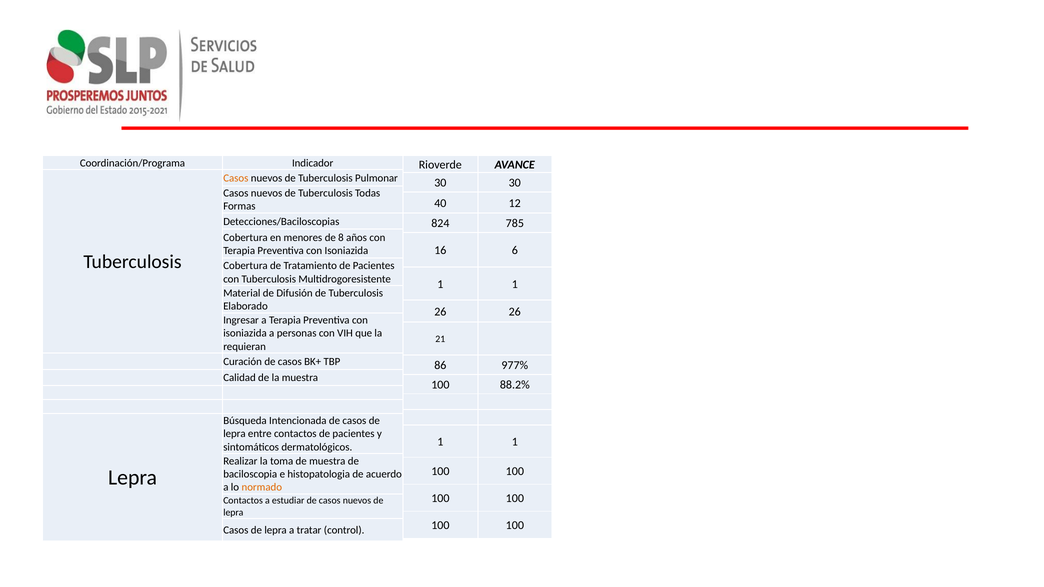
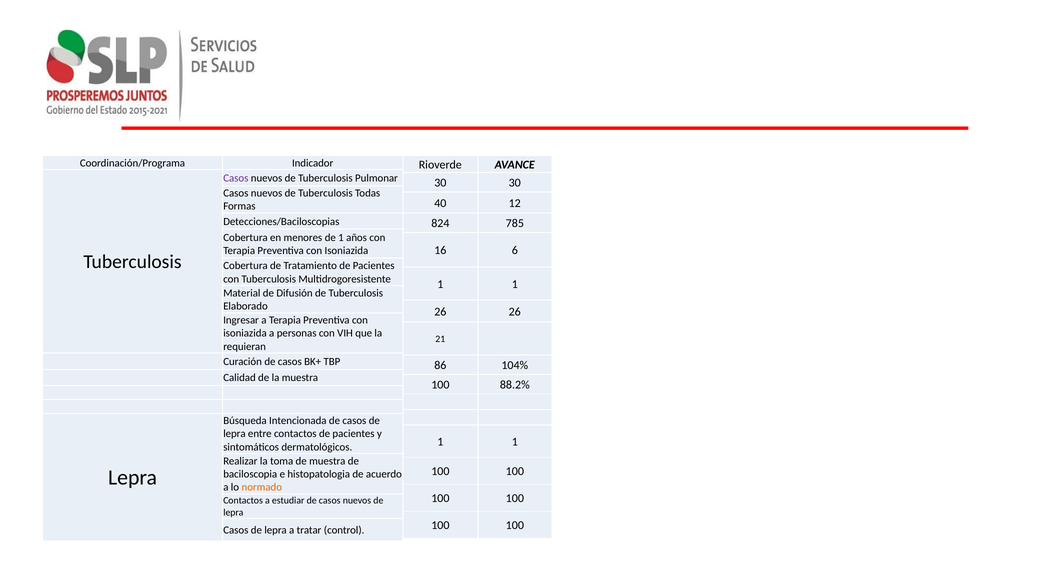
Casos at (236, 178) colour: orange -> purple
de 8: 8 -> 1
977%: 977% -> 104%
